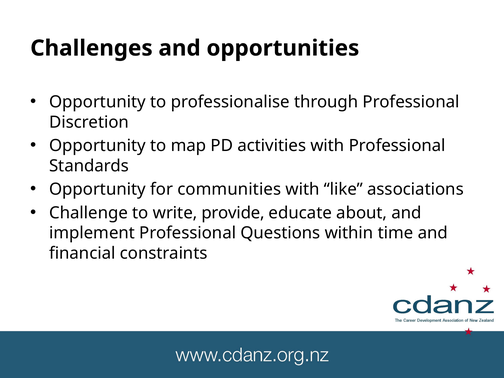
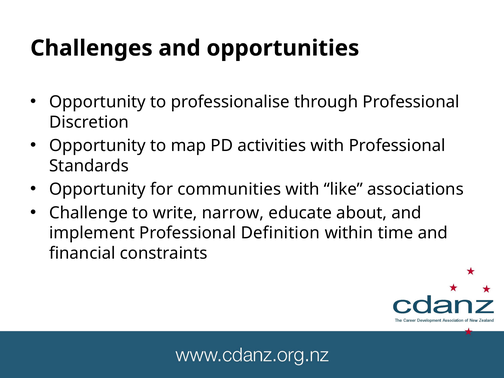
provide: provide -> narrow
Questions: Questions -> Definition
